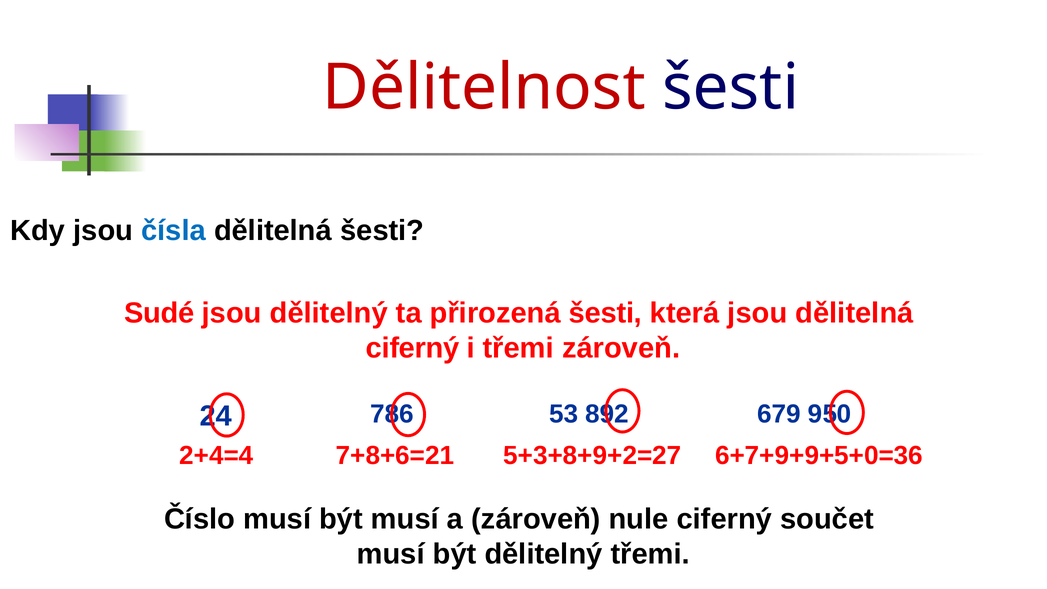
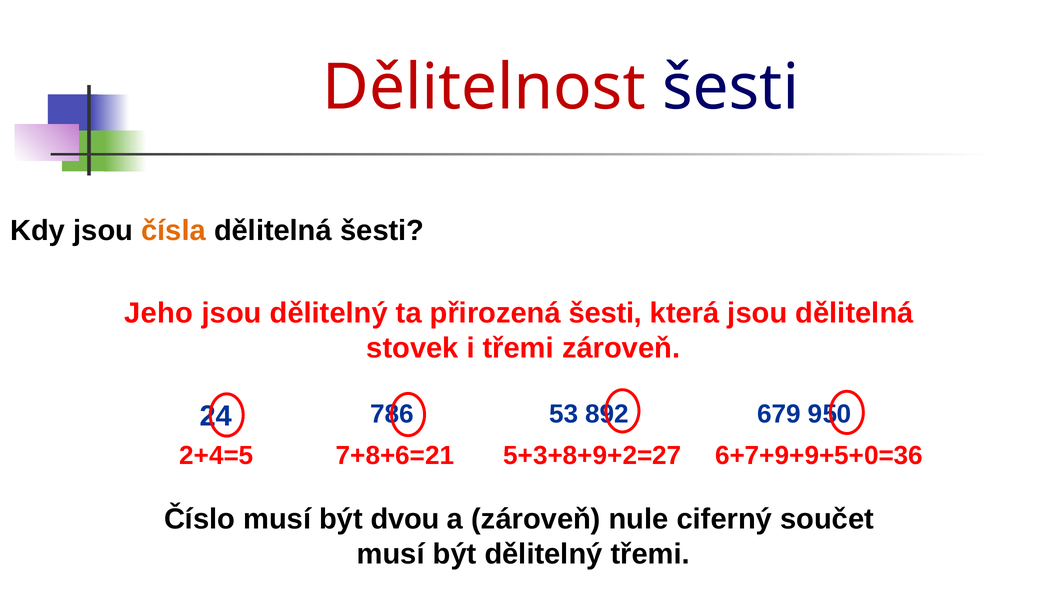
čísla colour: blue -> orange
Sudé: Sudé -> Jeho
ciferný at (413, 348): ciferný -> stovek
2+4=4: 2+4=4 -> 2+4=5
být musí: musí -> dvou
